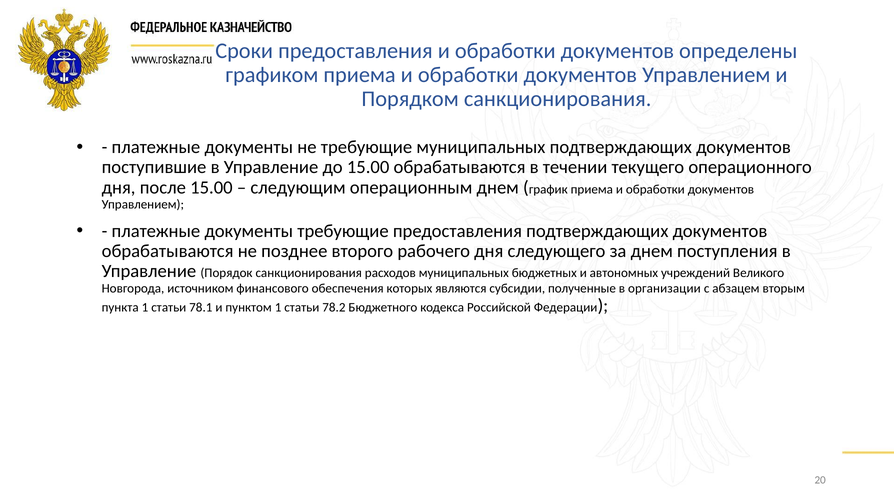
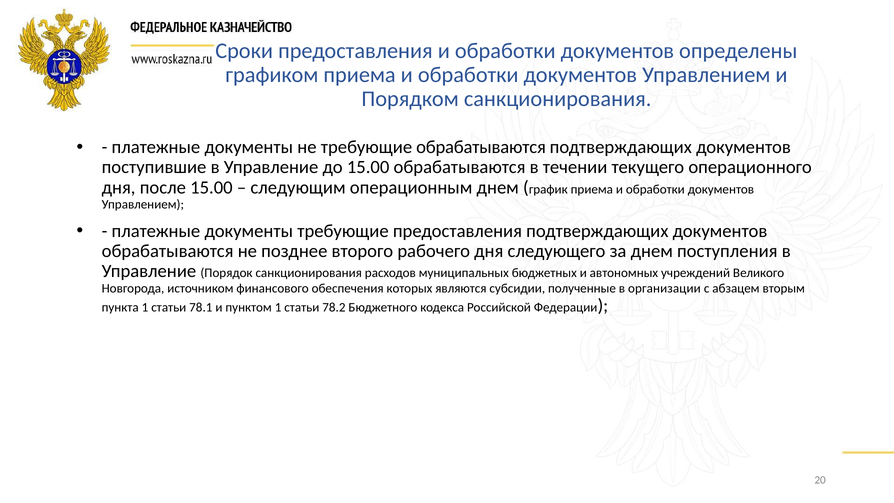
требующие муниципальных: муниципальных -> обрабатываются
